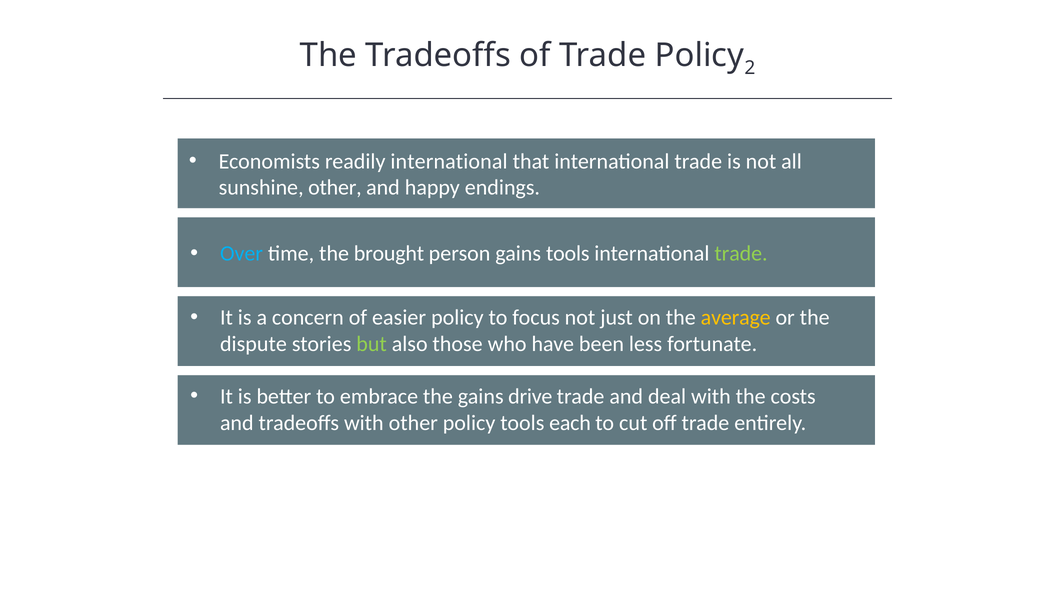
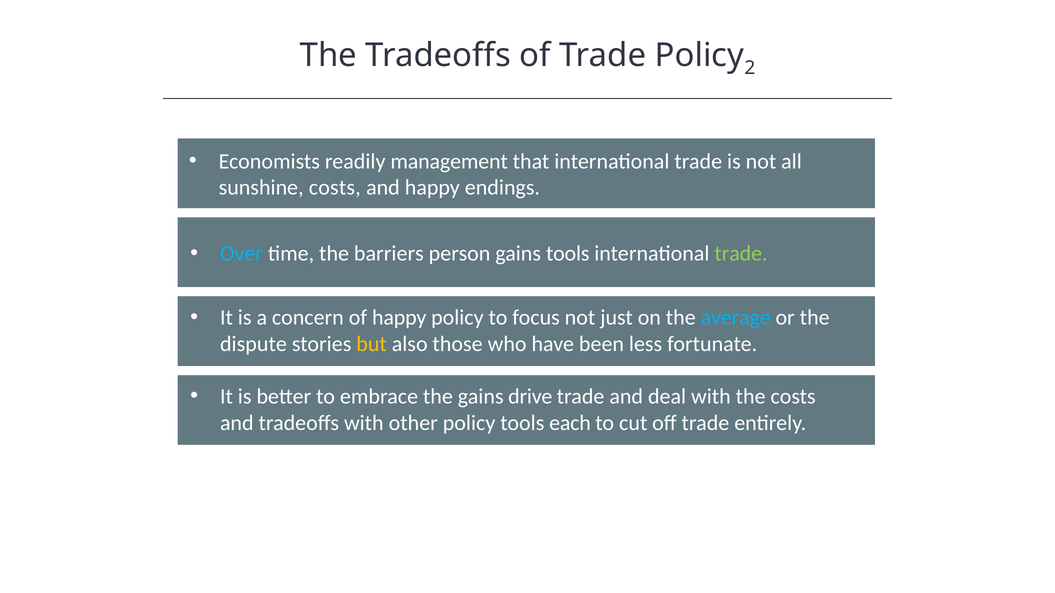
readily international: international -> management
sunshine other: other -> costs
brought: brought -> barriers
of easier: easier -> happy
average colour: yellow -> light blue
but colour: light green -> yellow
